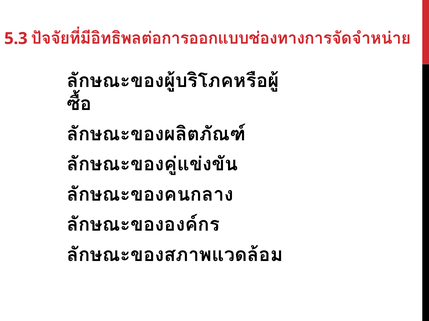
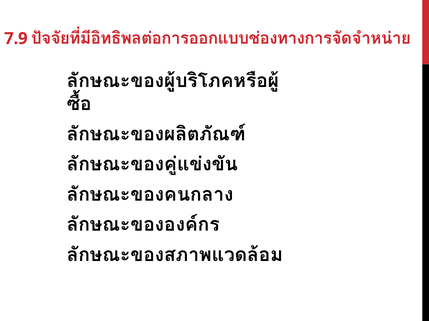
5.3: 5.3 -> 7.9
